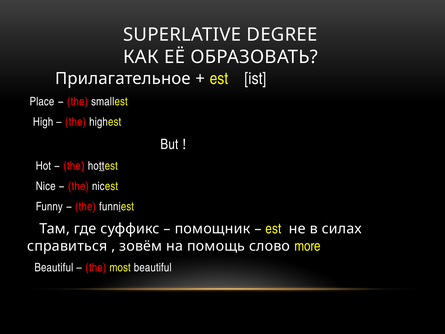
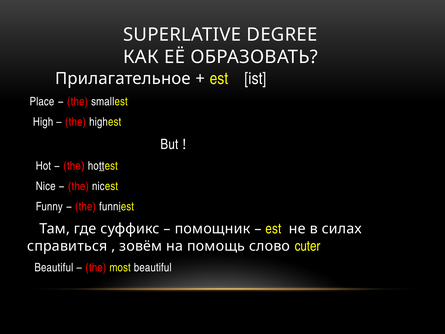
more: more -> cuter
